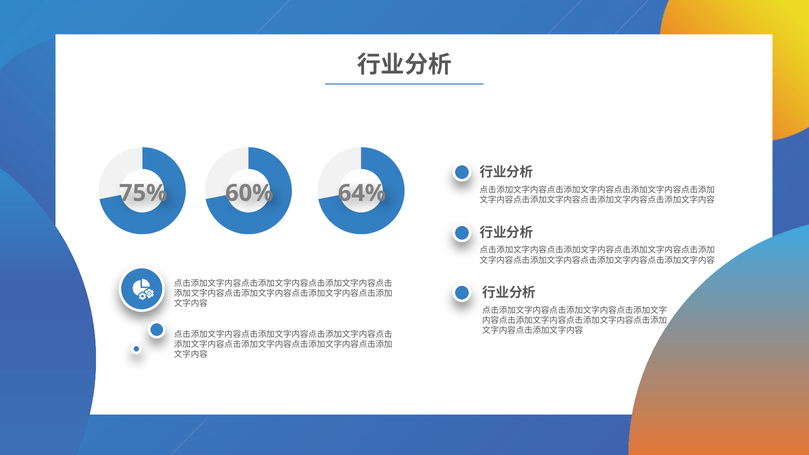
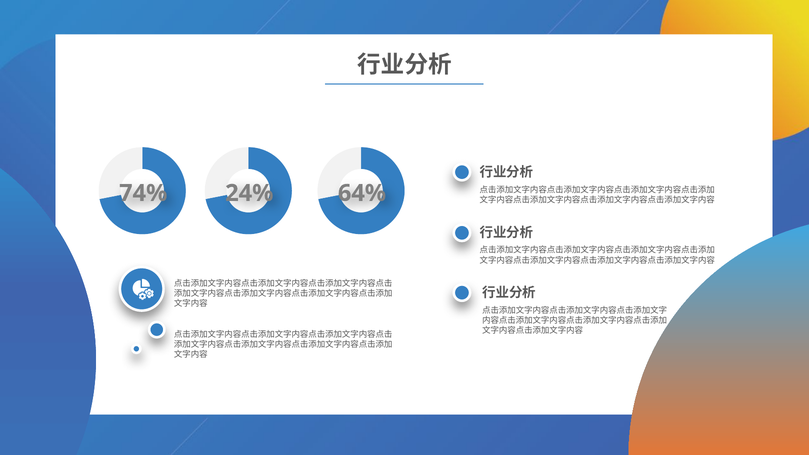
75%: 75% -> 74%
60%: 60% -> 24%
